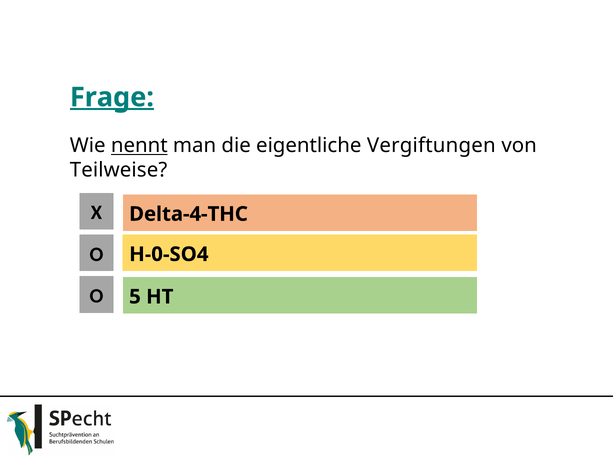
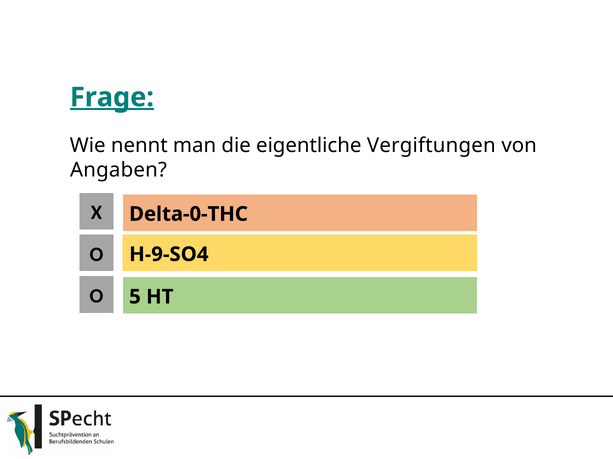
nennt underline: present -> none
Teilweise: Teilweise -> Angaben
Delta-4-THC: Delta-4-THC -> Delta-0-THC
H-0-SO4: H-0-SO4 -> H-9-SO4
